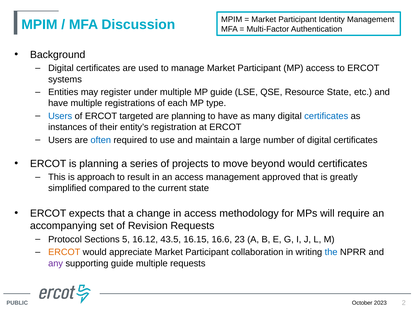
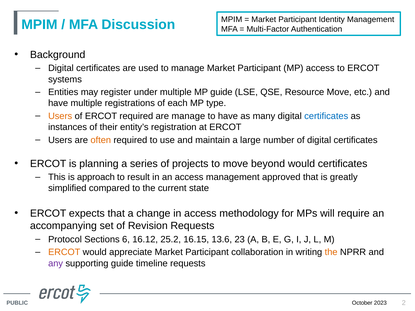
Resource State: State -> Move
Users at (60, 116) colour: blue -> orange
ERCOT targeted: targeted -> required
are planning: planning -> manage
often colour: blue -> orange
5: 5 -> 6
43.5: 43.5 -> 25.2
16.6: 16.6 -> 13.6
the at (331, 252) colour: blue -> orange
guide multiple: multiple -> timeline
